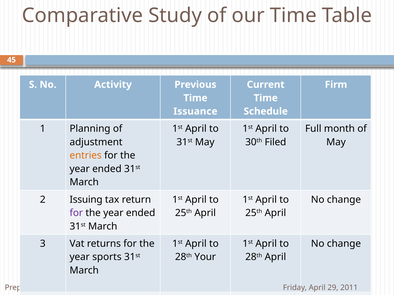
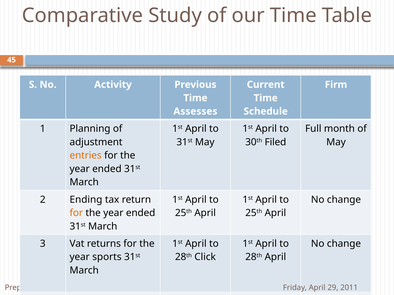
Issuance: Issuance -> Assesses
2 Issuing: Issuing -> Ending
for at (76, 213) colour: purple -> orange
Your: Your -> Click
